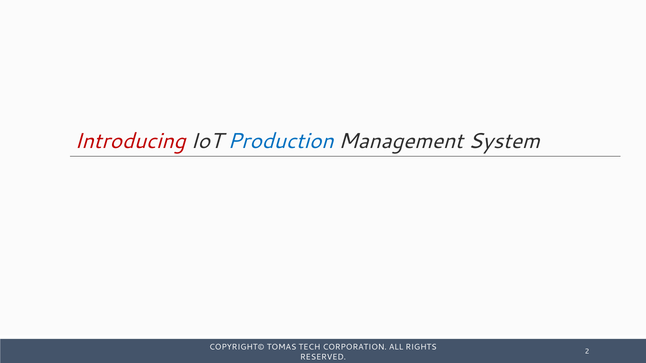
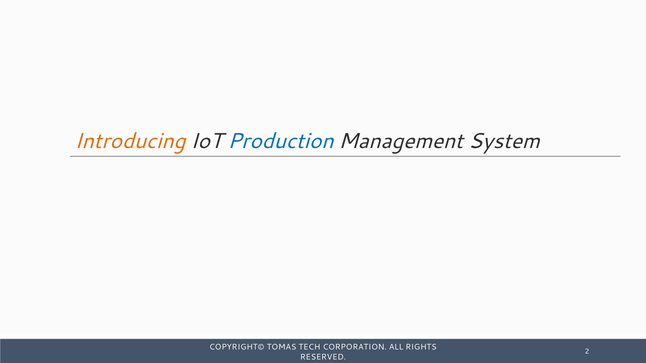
Introducing colour: red -> orange
